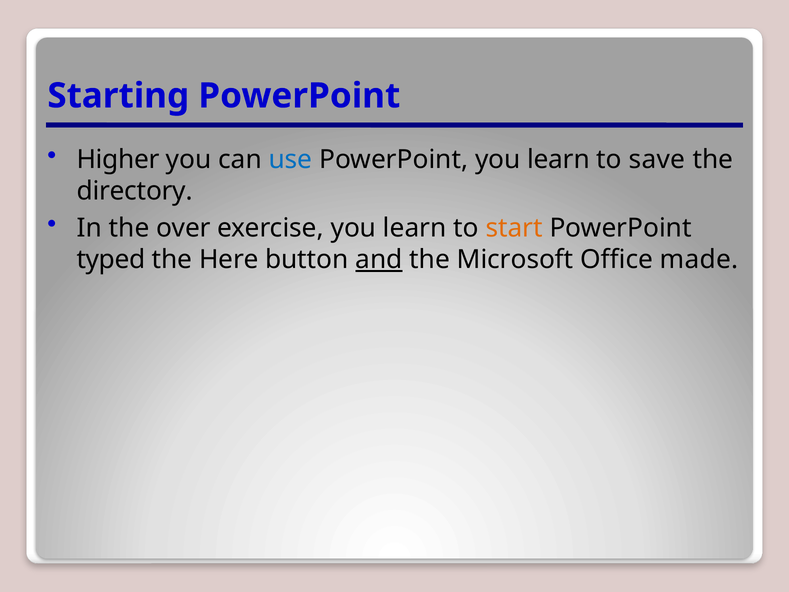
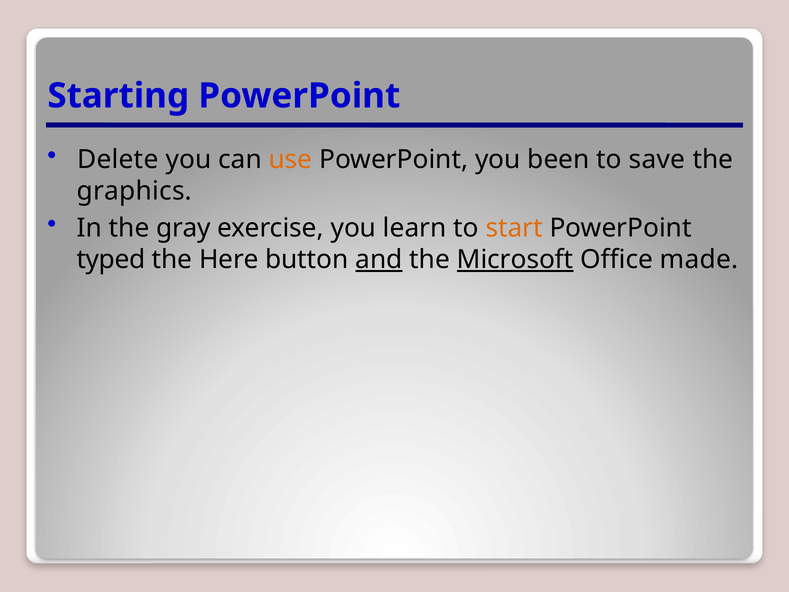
Higher: Higher -> Delete
use colour: blue -> orange
PowerPoint you learn: learn -> been
directory: directory -> graphics
over: over -> gray
Microsoft underline: none -> present
